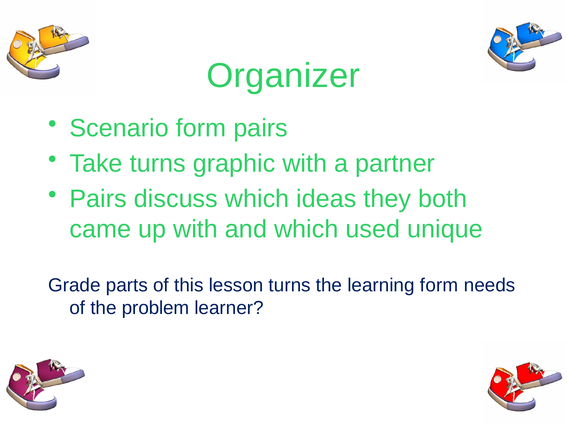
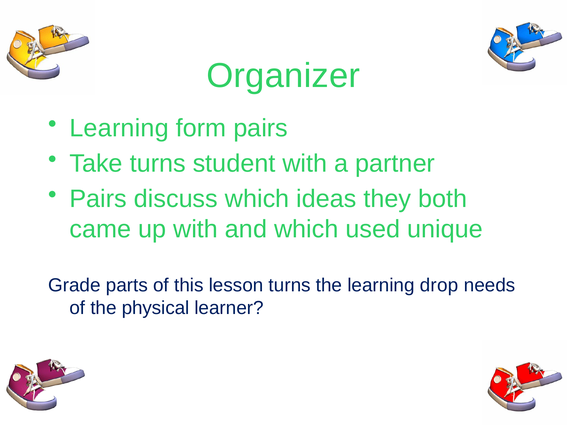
Scenario at (119, 128): Scenario -> Learning
graphic: graphic -> student
learning form: form -> drop
problem: problem -> physical
